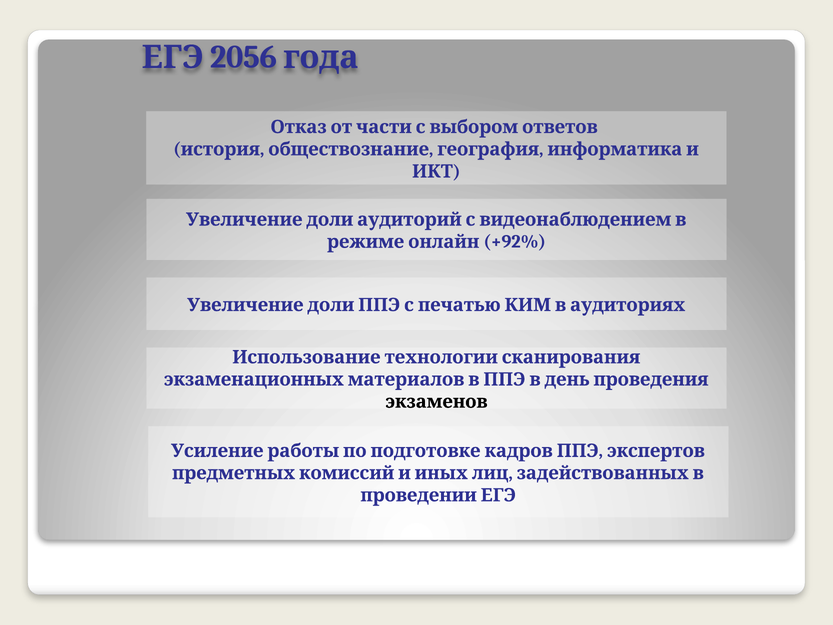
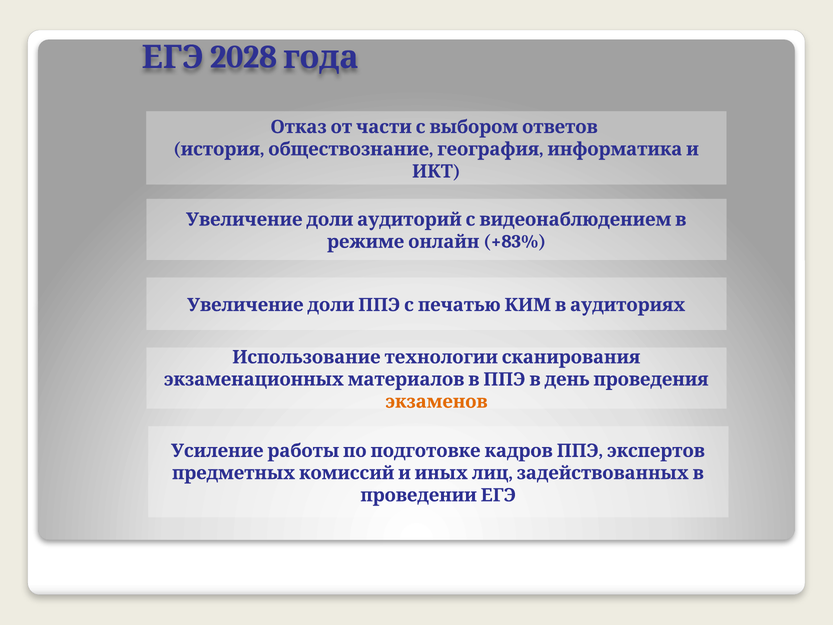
2056: 2056 -> 2028
+92%: +92% -> +83%
экзаменов colour: black -> orange
